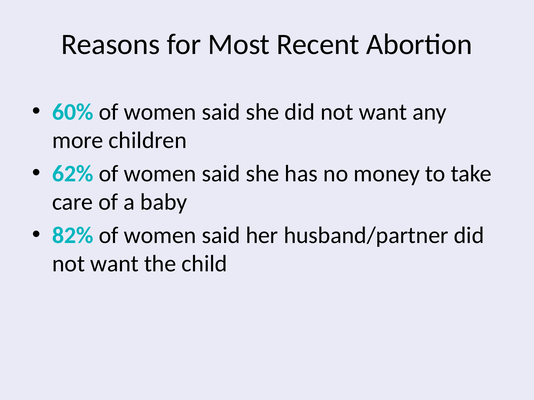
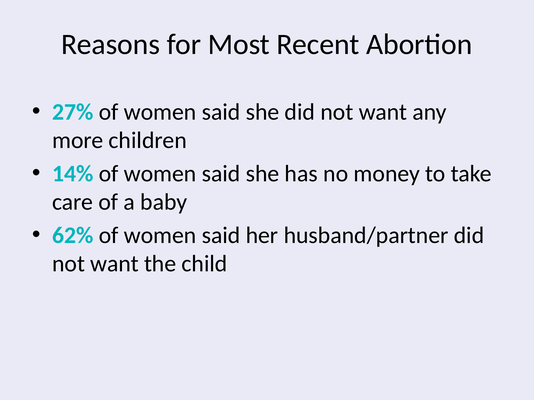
60%: 60% -> 27%
62%: 62% -> 14%
82%: 82% -> 62%
